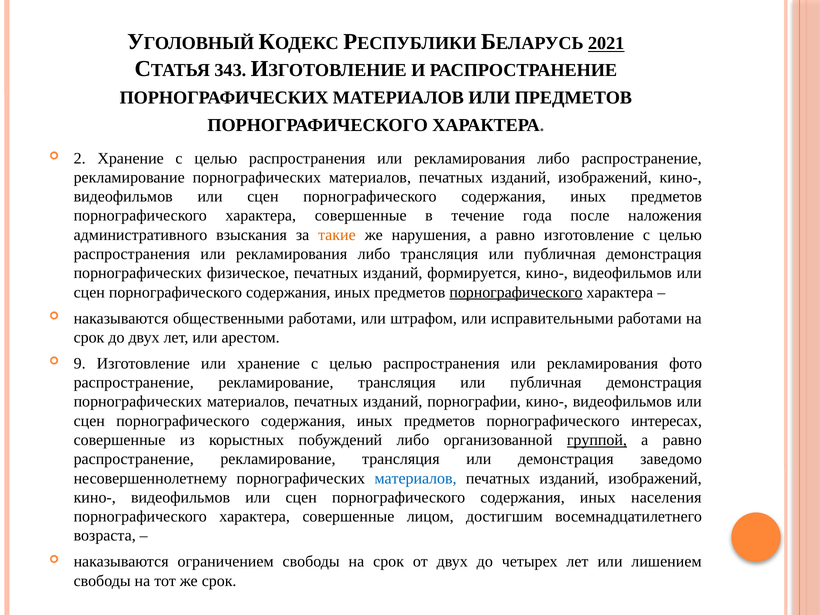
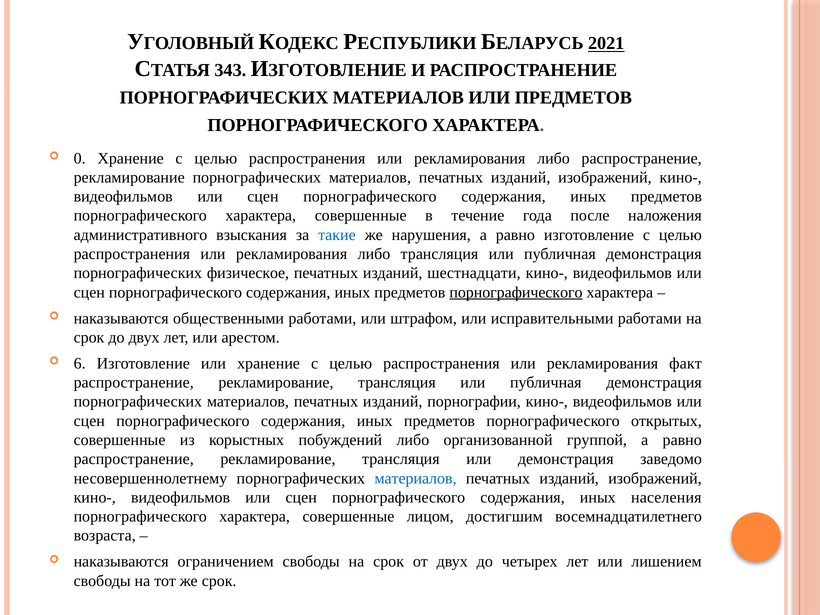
2: 2 -> 0
такие colour: orange -> blue
формируется: формируется -> шестнадцати
9: 9 -> 6
фото: фото -> факт
интересах: интересах -> открытых
группой underline: present -> none
